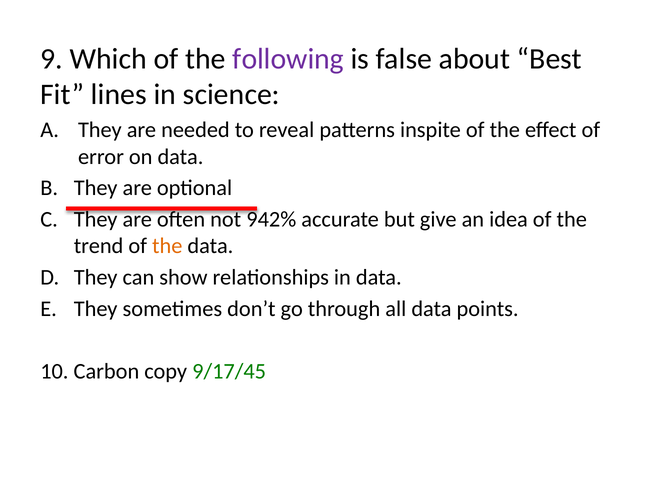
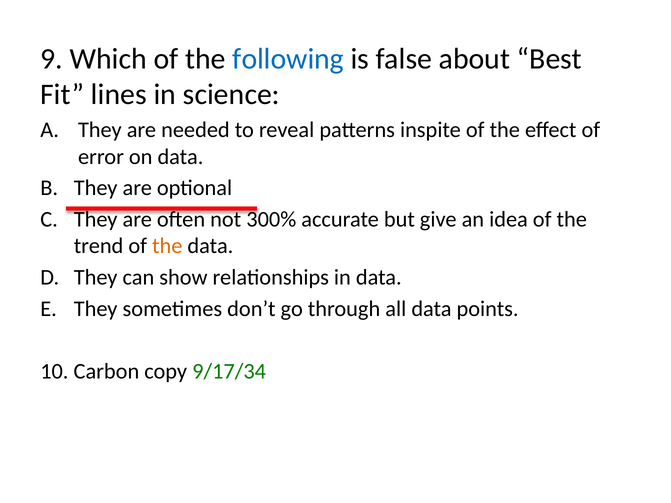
following colour: purple -> blue
942%: 942% -> 300%
9/17/45: 9/17/45 -> 9/17/34
